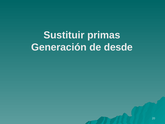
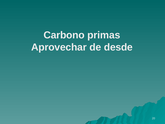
Sustituir: Sustituir -> Carbono
Generación: Generación -> Aprovechar
